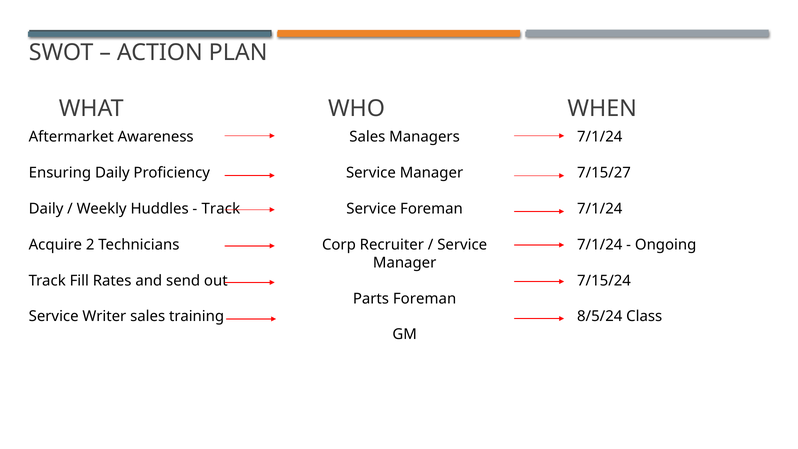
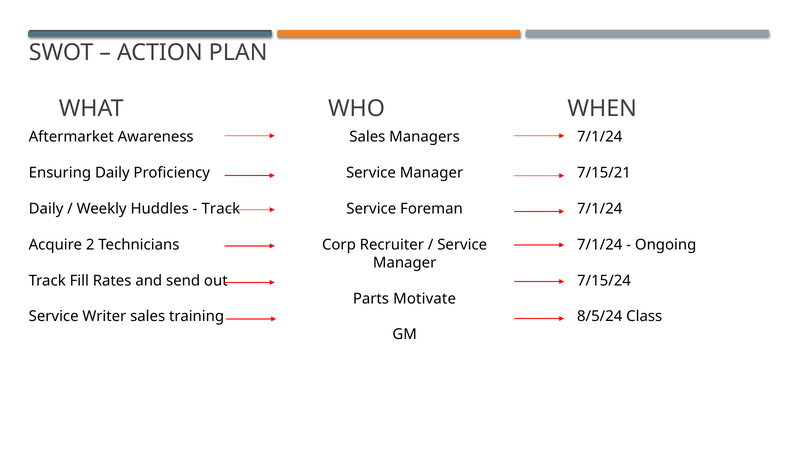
7/15/27: 7/15/27 -> 7/15/21
Parts Foreman: Foreman -> Motivate
